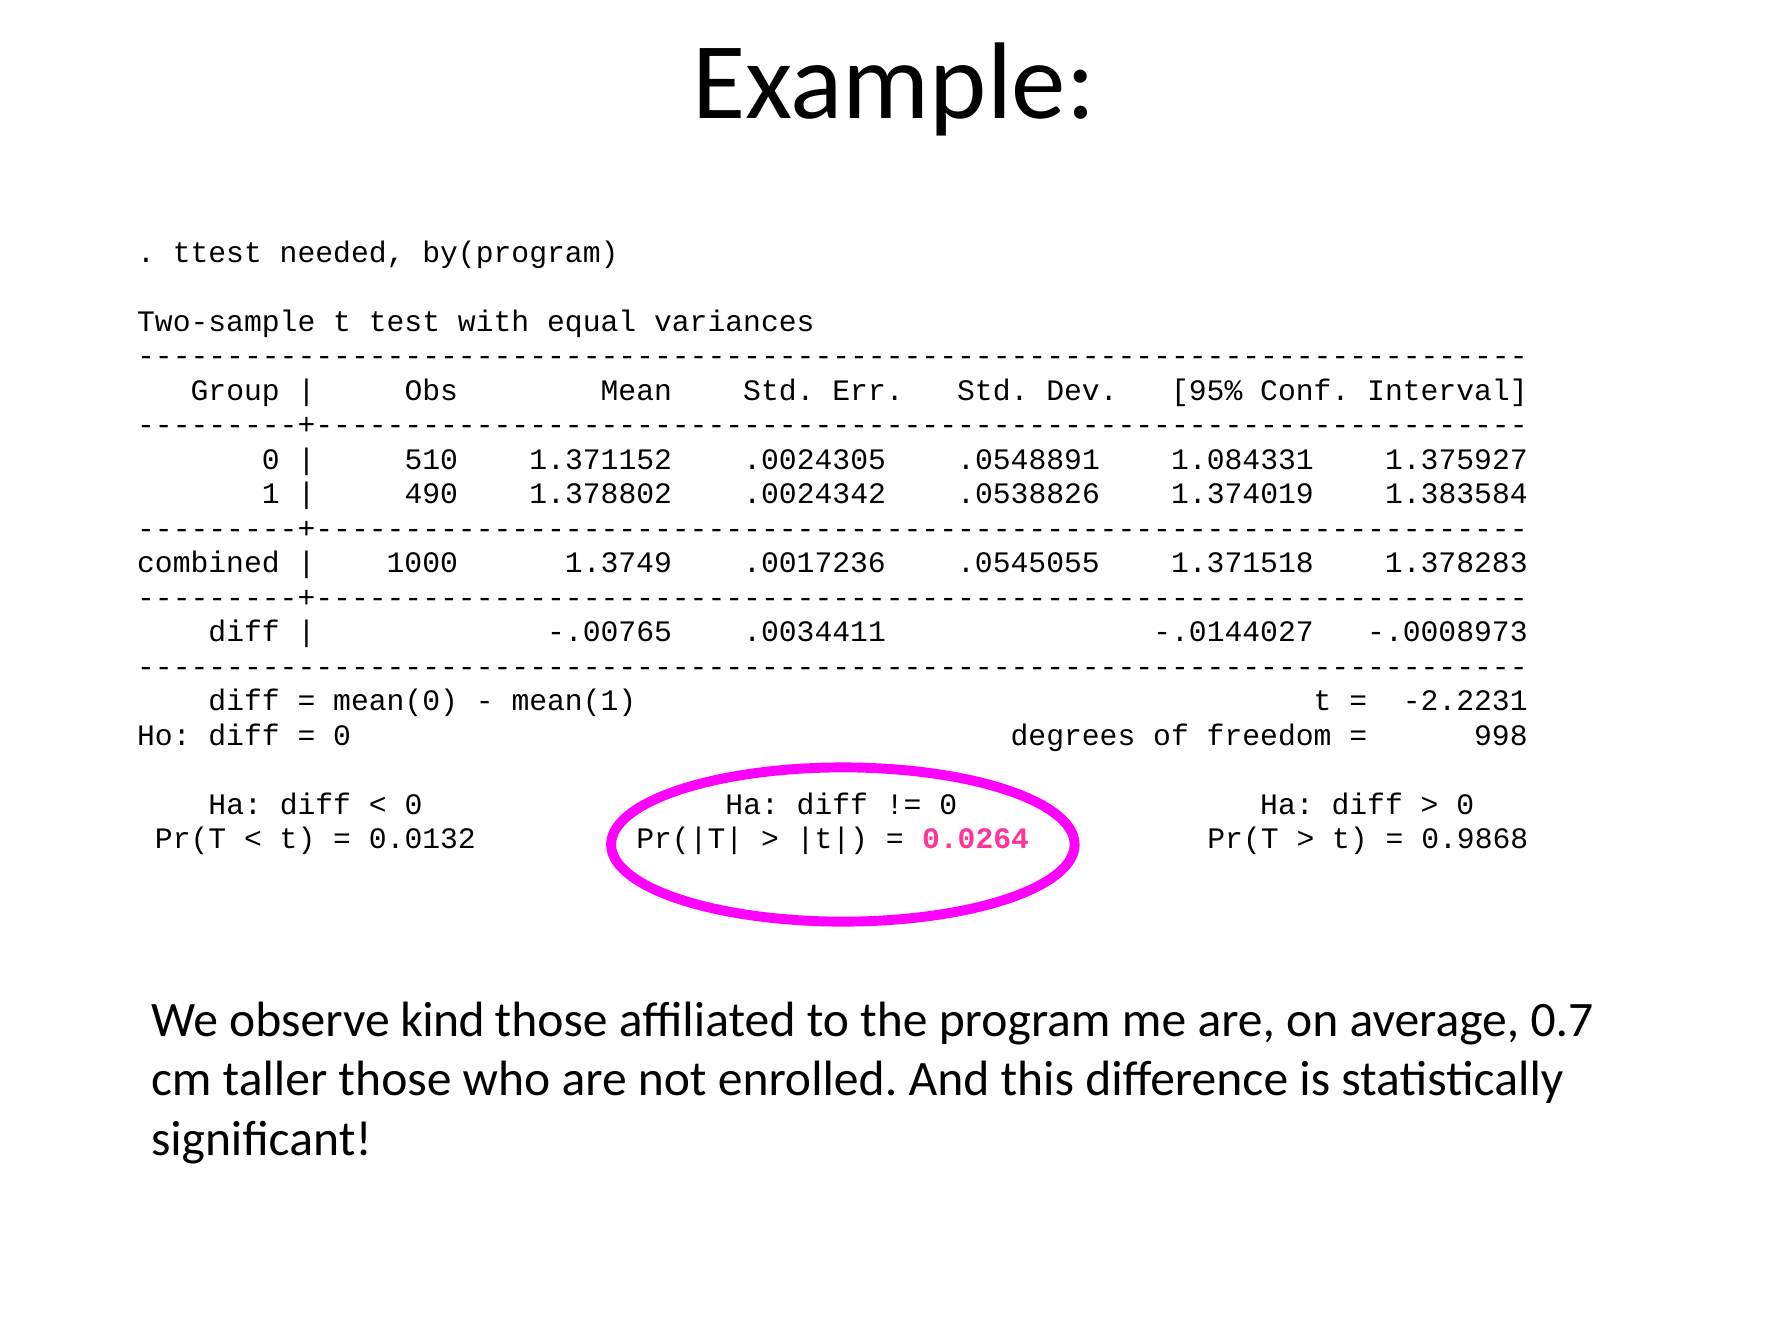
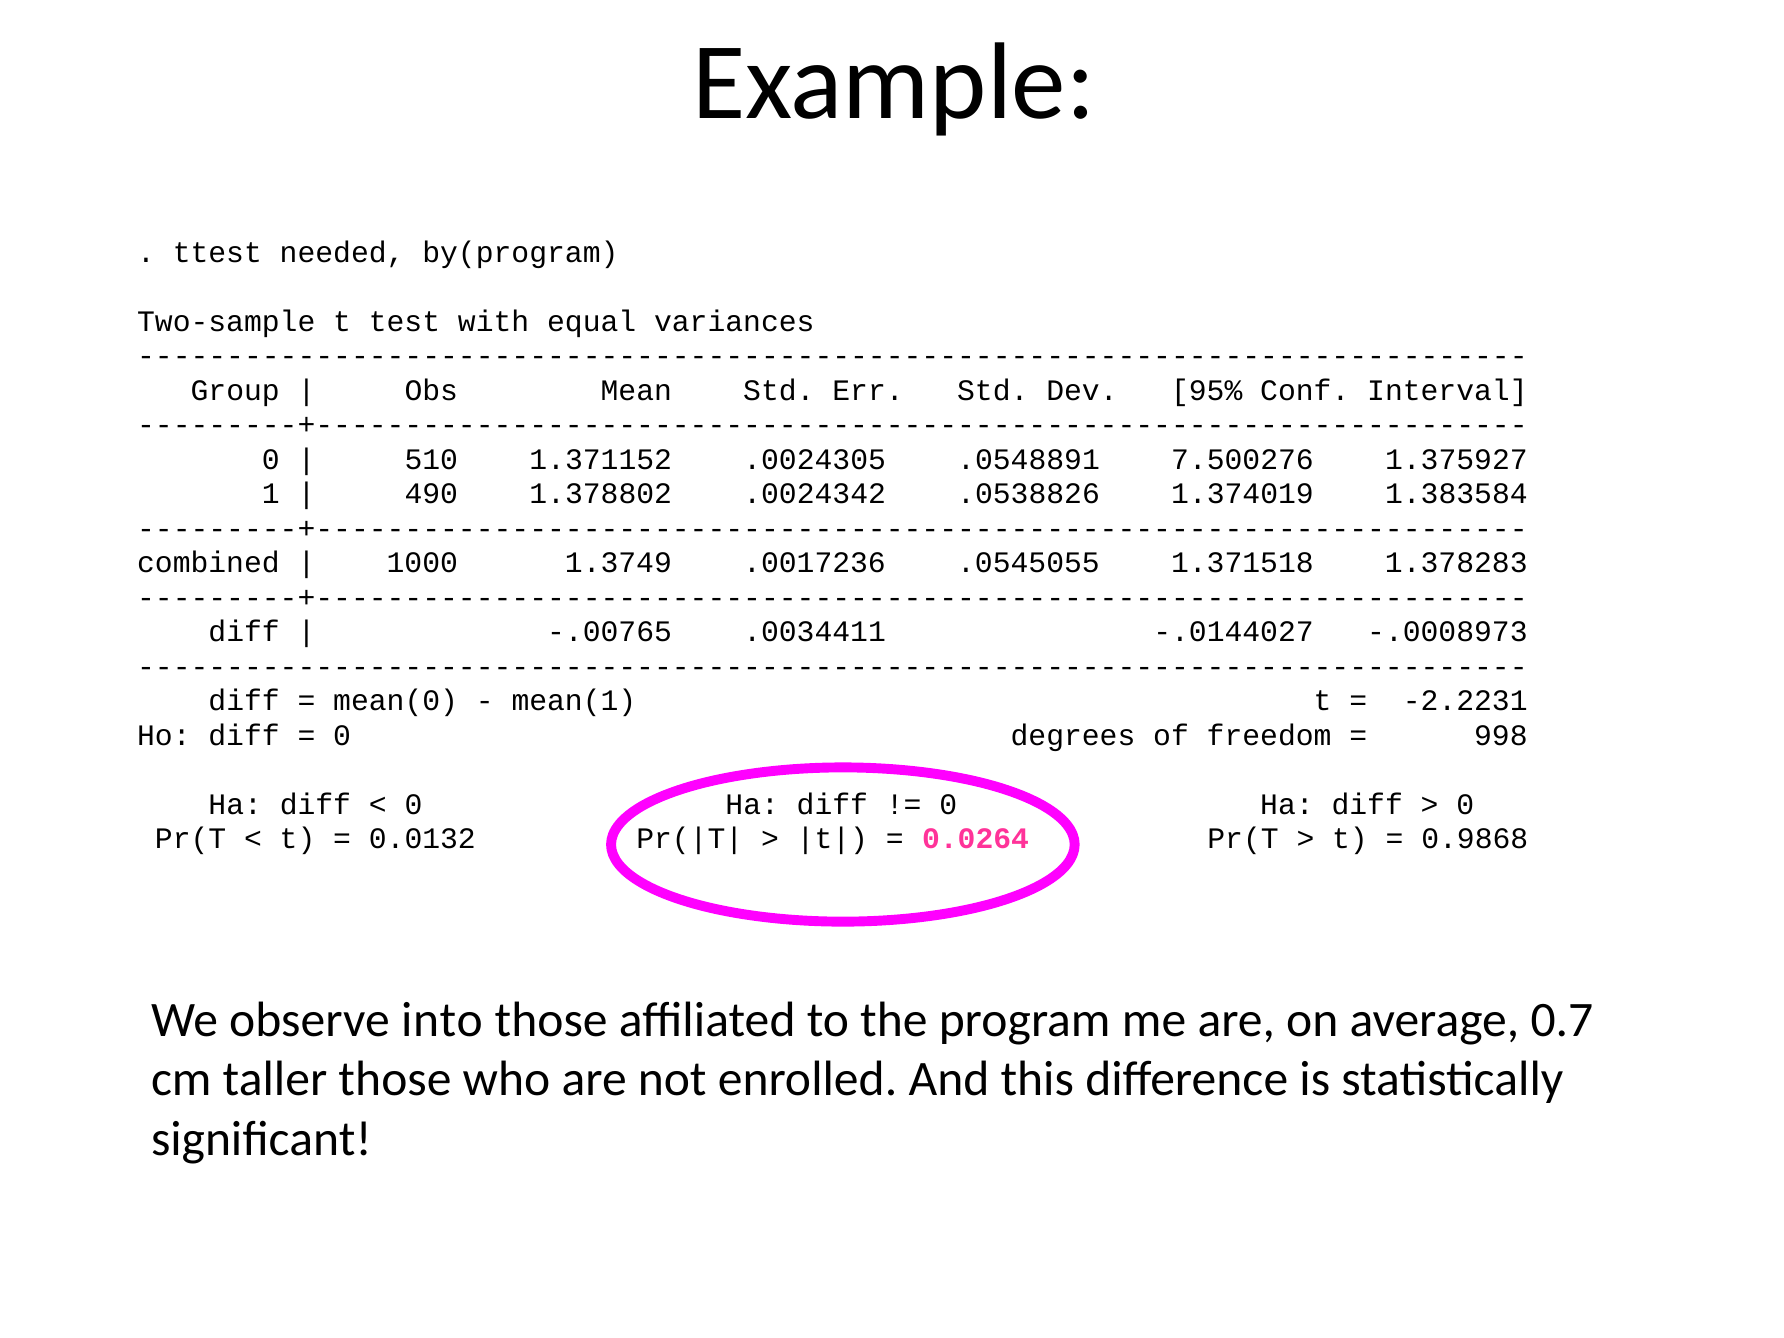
1.084331: 1.084331 -> 7.500276
kind: kind -> into
